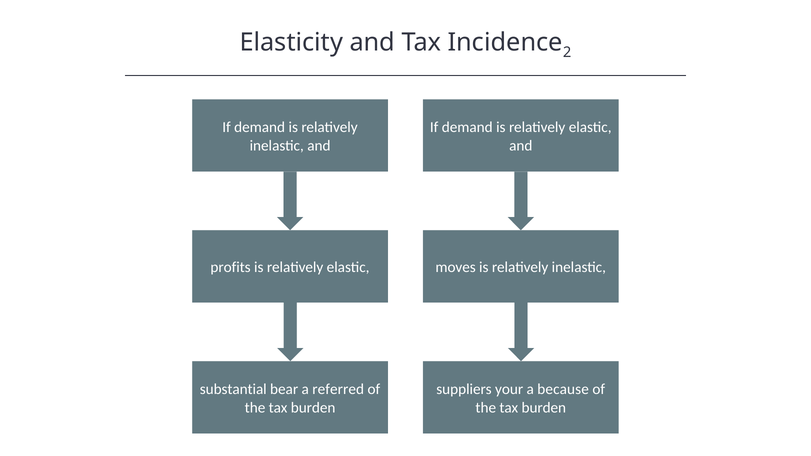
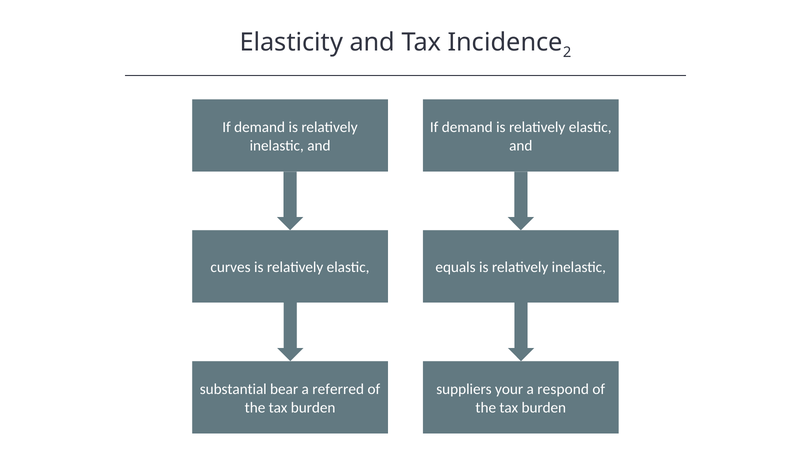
profits: profits -> curves
moves: moves -> equals
because: because -> respond
